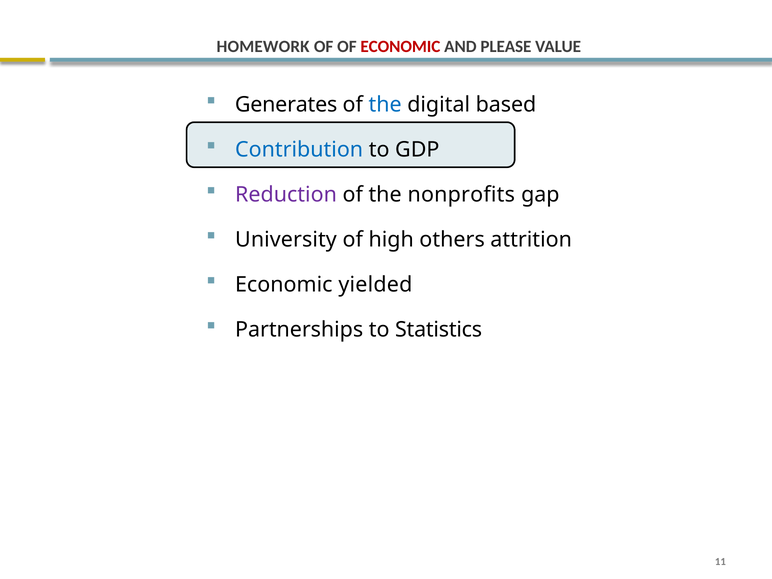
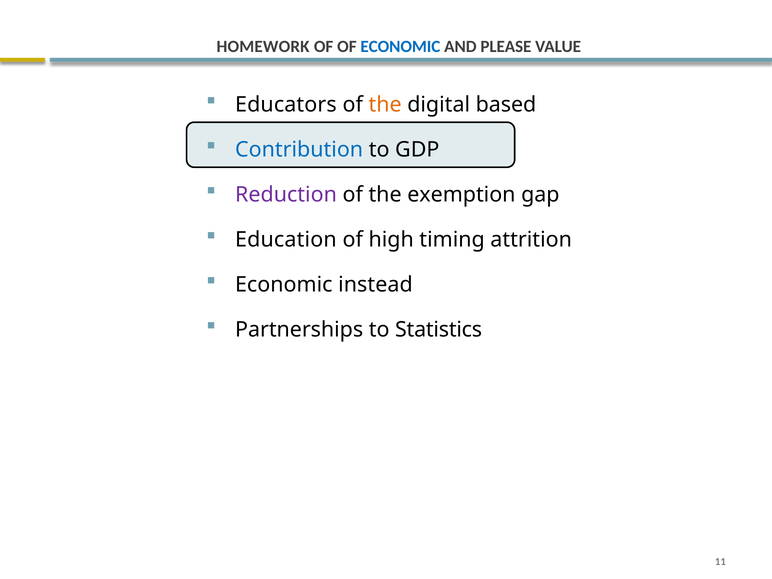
ECONOMIC at (400, 46) colour: red -> blue
Generates: Generates -> Educators
the at (385, 104) colour: blue -> orange
nonprofits: nonprofits -> exemption
University: University -> Education
others: others -> timing
yielded: yielded -> instead
